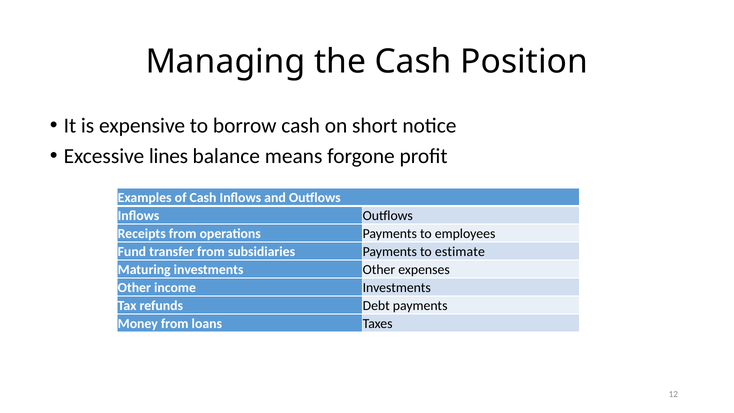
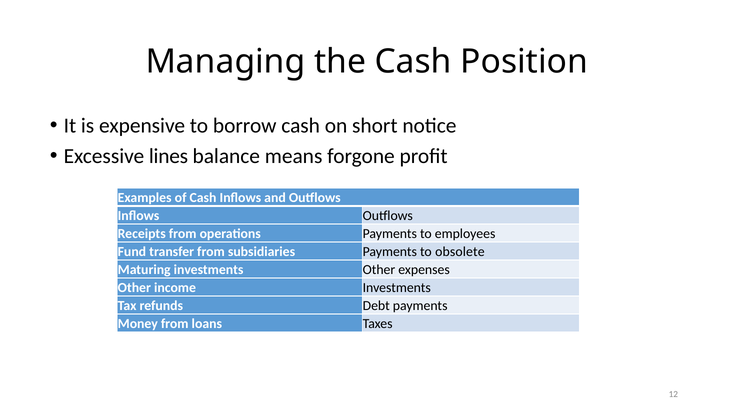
estimate: estimate -> obsolete
